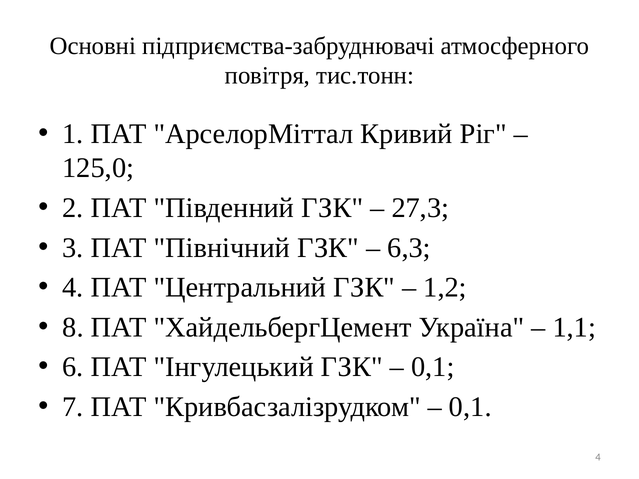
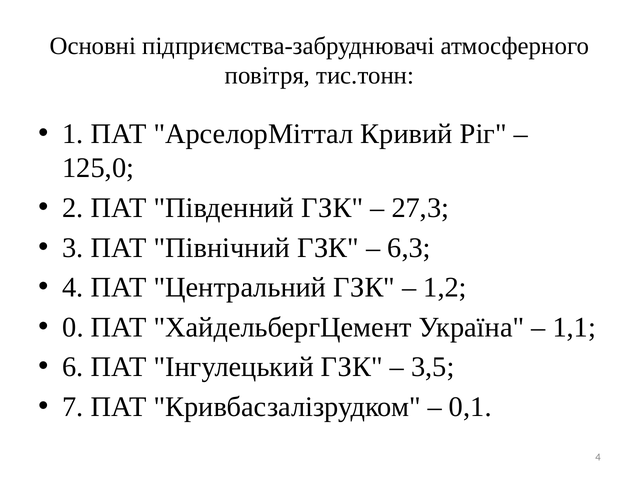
8: 8 -> 0
0,1 at (433, 367): 0,1 -> 3,5
